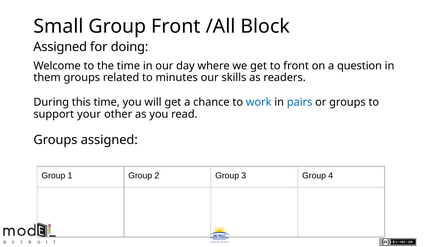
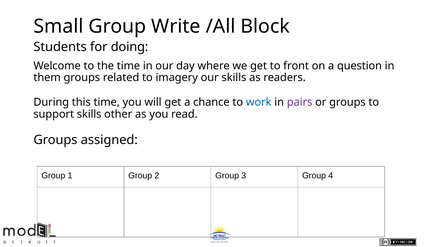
Group Front: Front -> Write
Assigned at (60, 47): Assigned -> Students
minutes: minutes -> imagery
pairs colour: blue -> purple
support your: your -> skills
